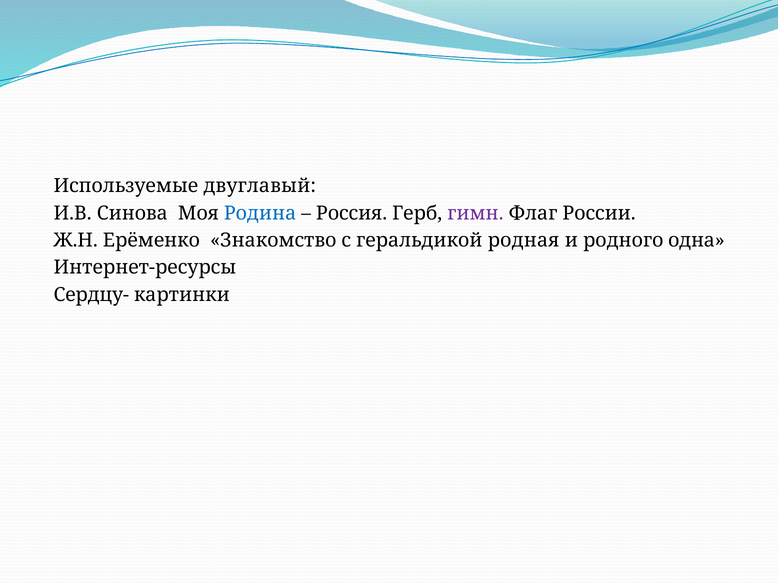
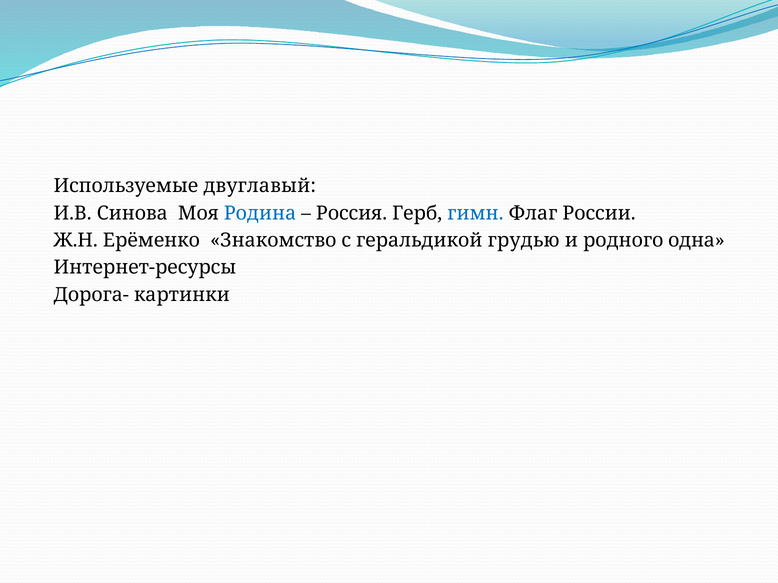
гимн colour: purple -> blue
родная: родная -> грудью
Сердцу-: Сердцу- -> Дорога-
